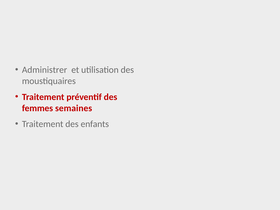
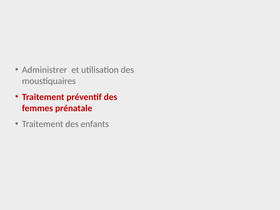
semaines: semaines -> prénatale
